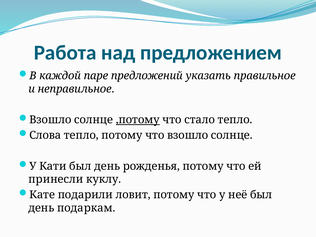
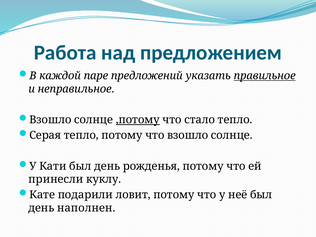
правильное underline: none -> present
Слова: Слова -> Серая
подаркам: подаркам -> наполнен
